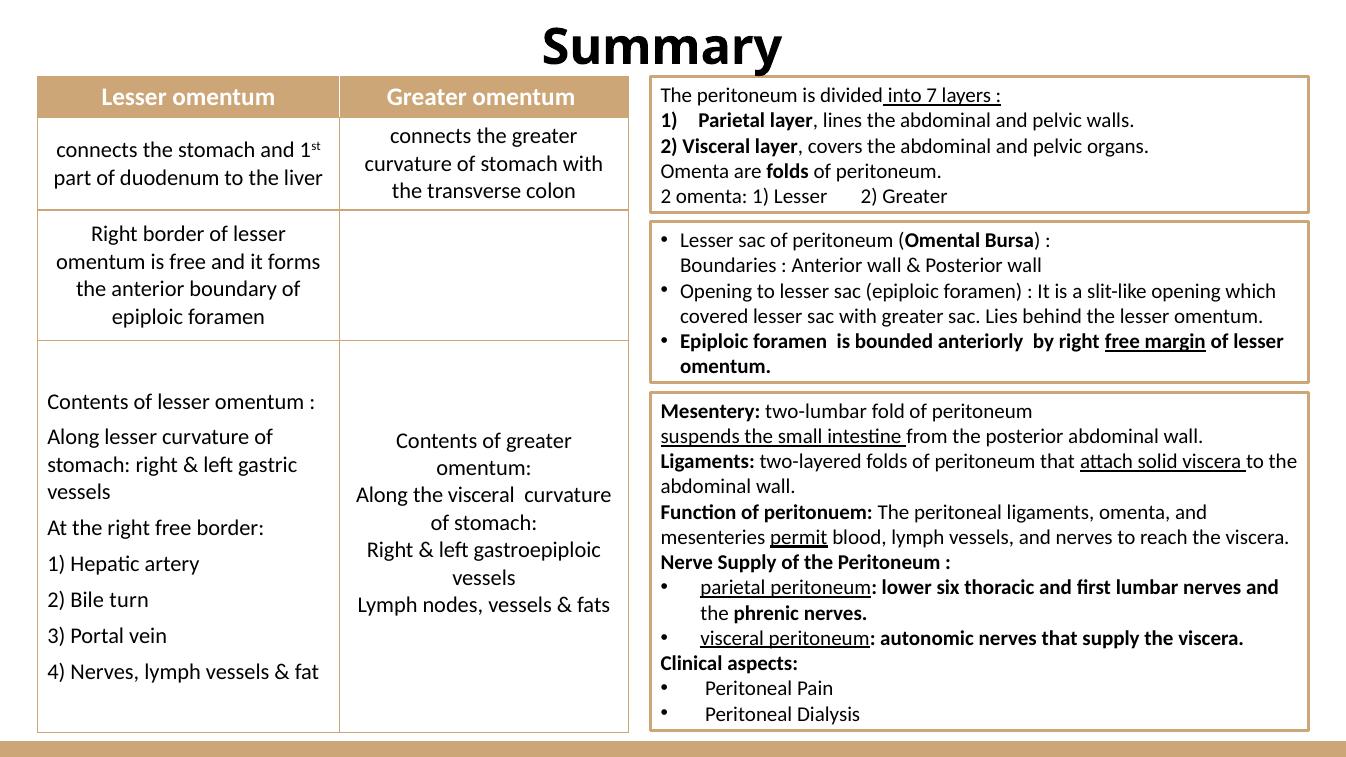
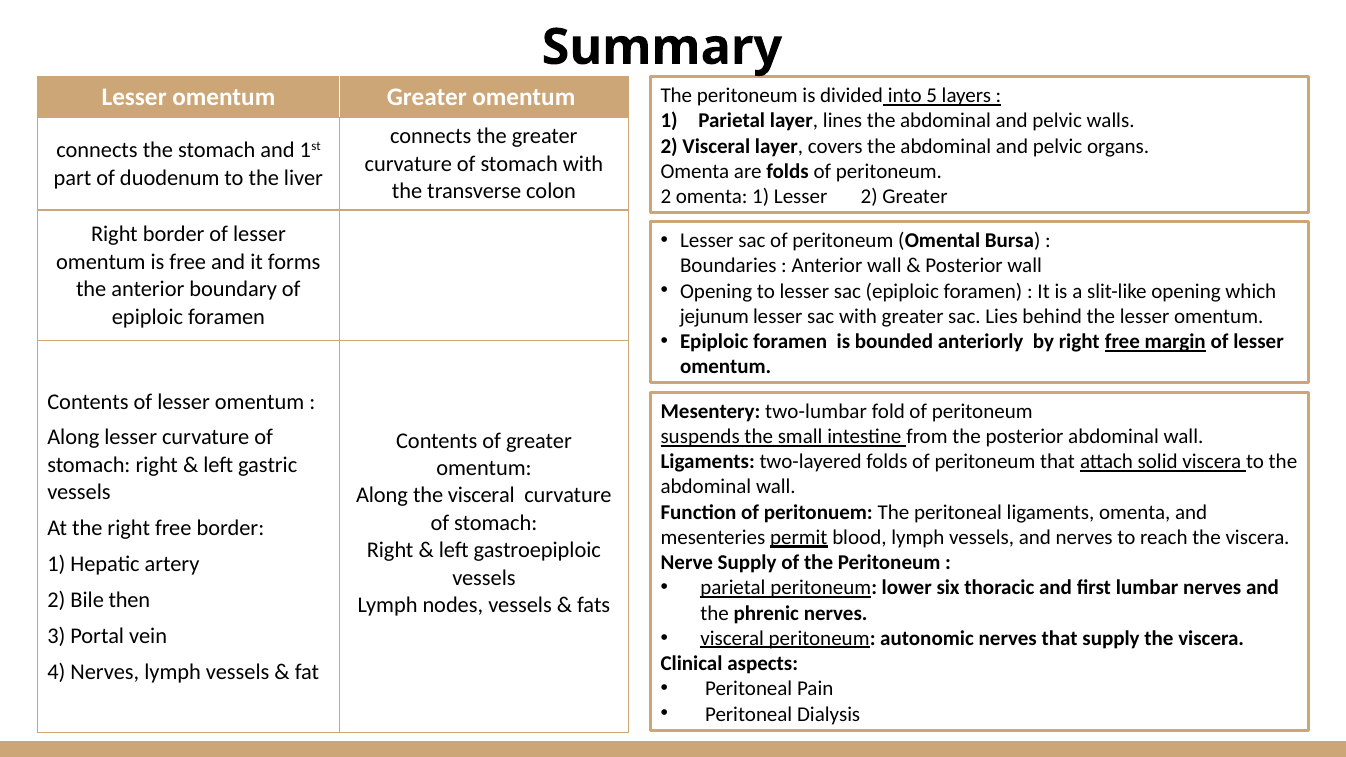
7: 7 -> 5
covered: covered -> jejunum
turn: turn -> then
